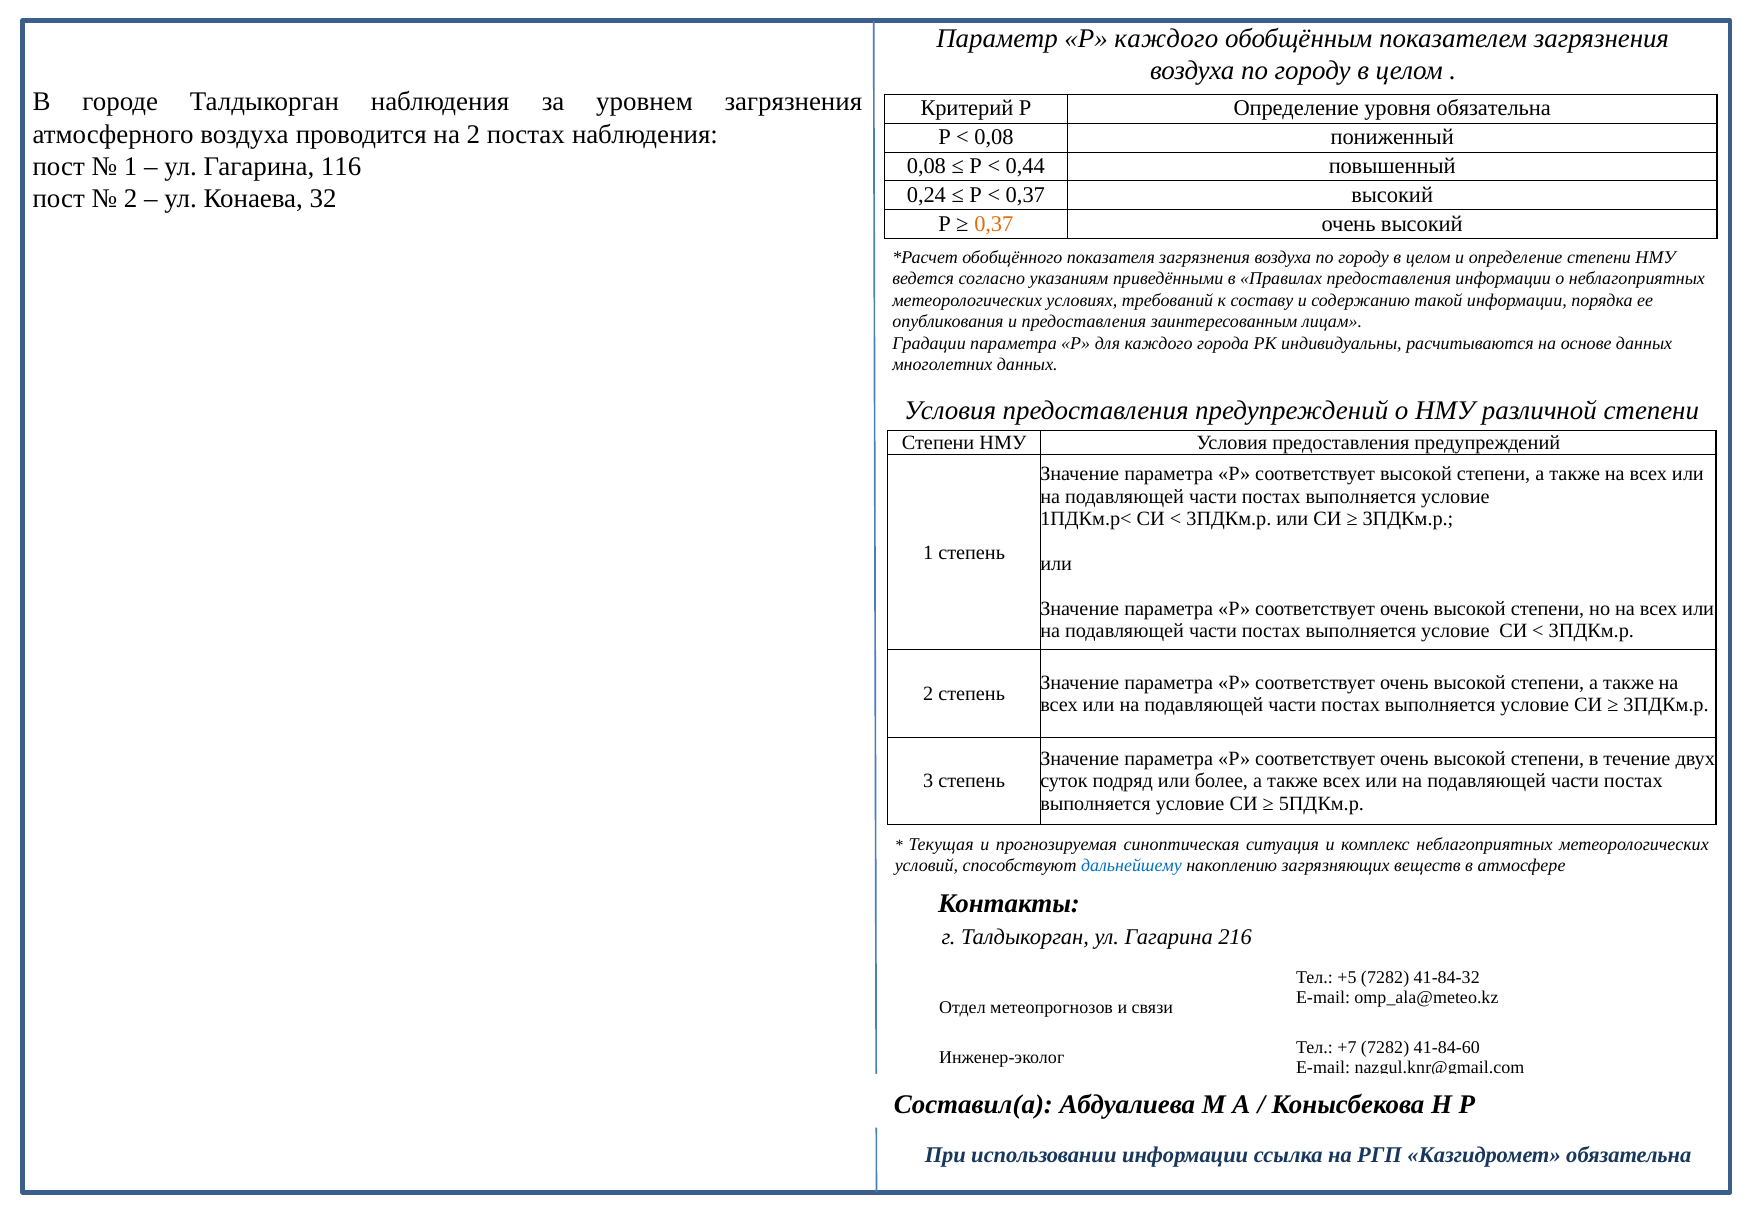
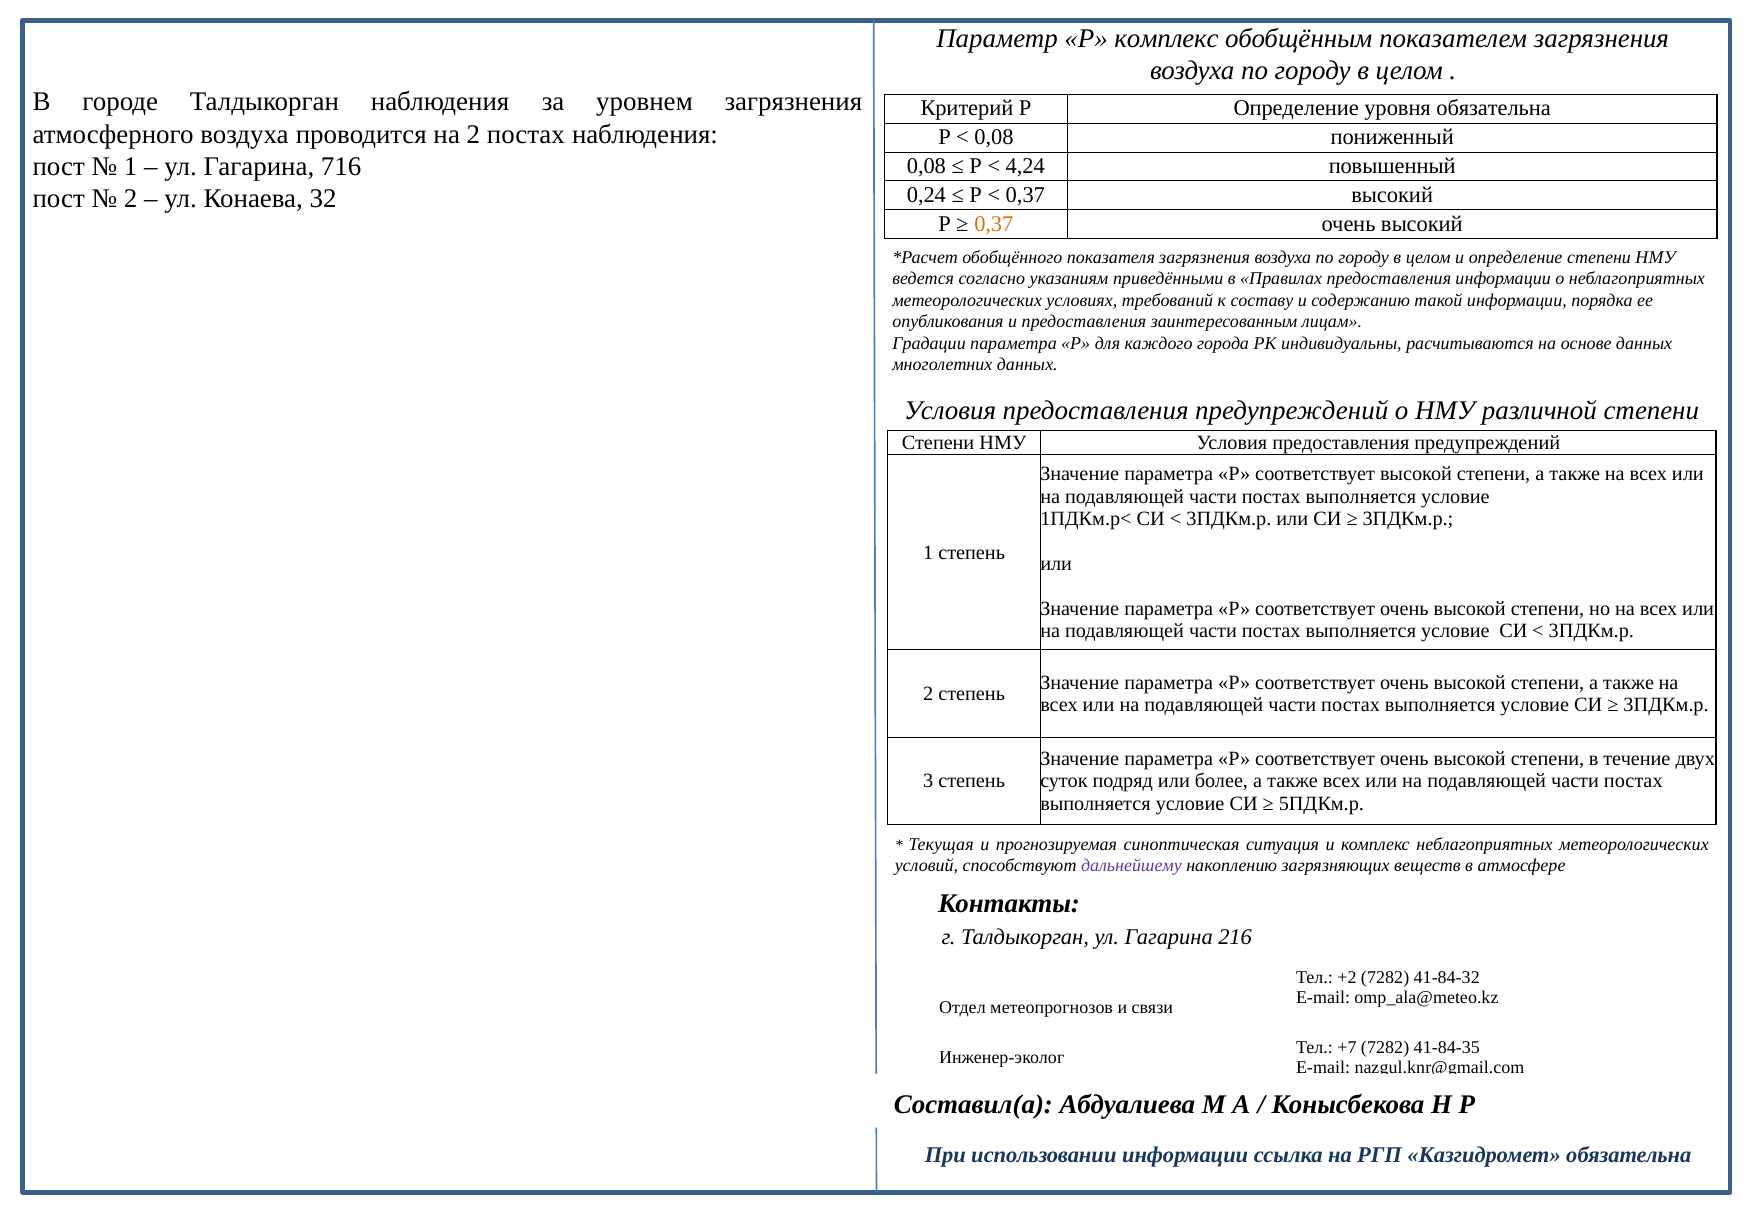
Р каждого: каждого -> комплекс
116: 116 -> 716
0,44: 0,44 -> 4,24
дальнейшему colour: blue -> purple
+5: +5 -> +2
41-84-60: 41-84-60 -> 41-84-35
